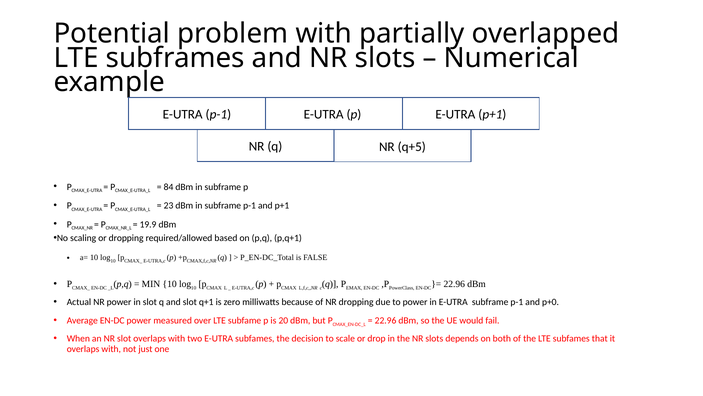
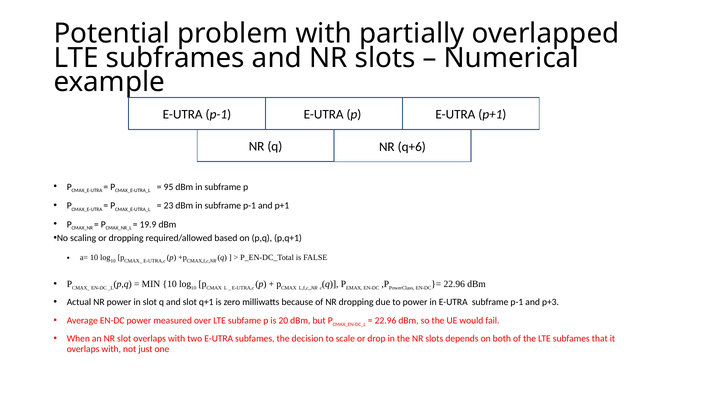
q+5: q+5 -> q+6
84: 84 -> 95
p+0: p+0 -> p+3
